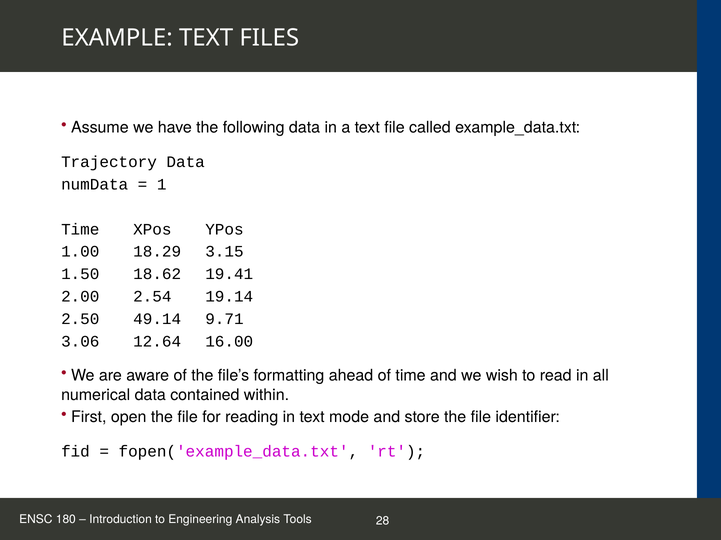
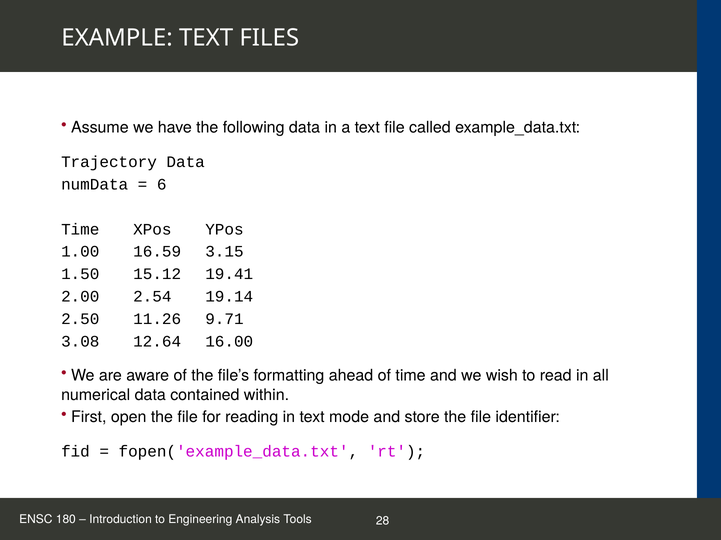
1: 1 -> 6
18.29: 18.29 -> 16.59
18.62: 18.62 -> 15.12
49.14: 49.14 -> 11.26
3.06: 3.06 -> 3.08
